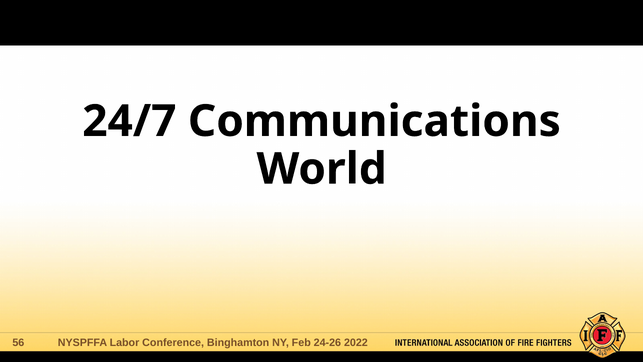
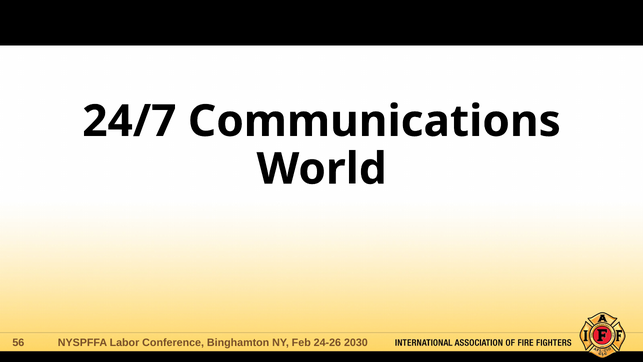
2022: 2022 -> 2030
